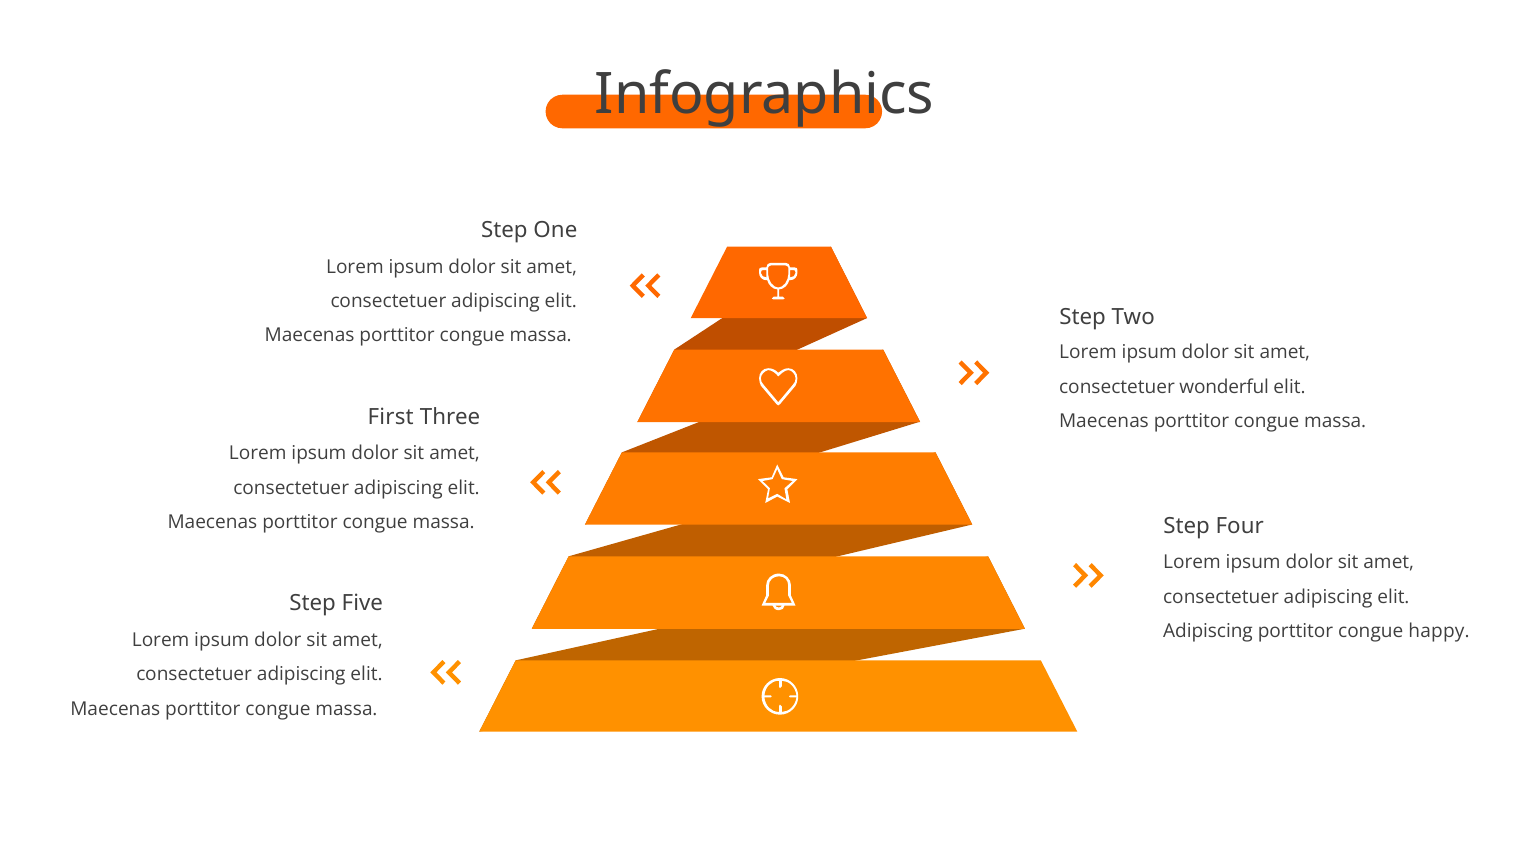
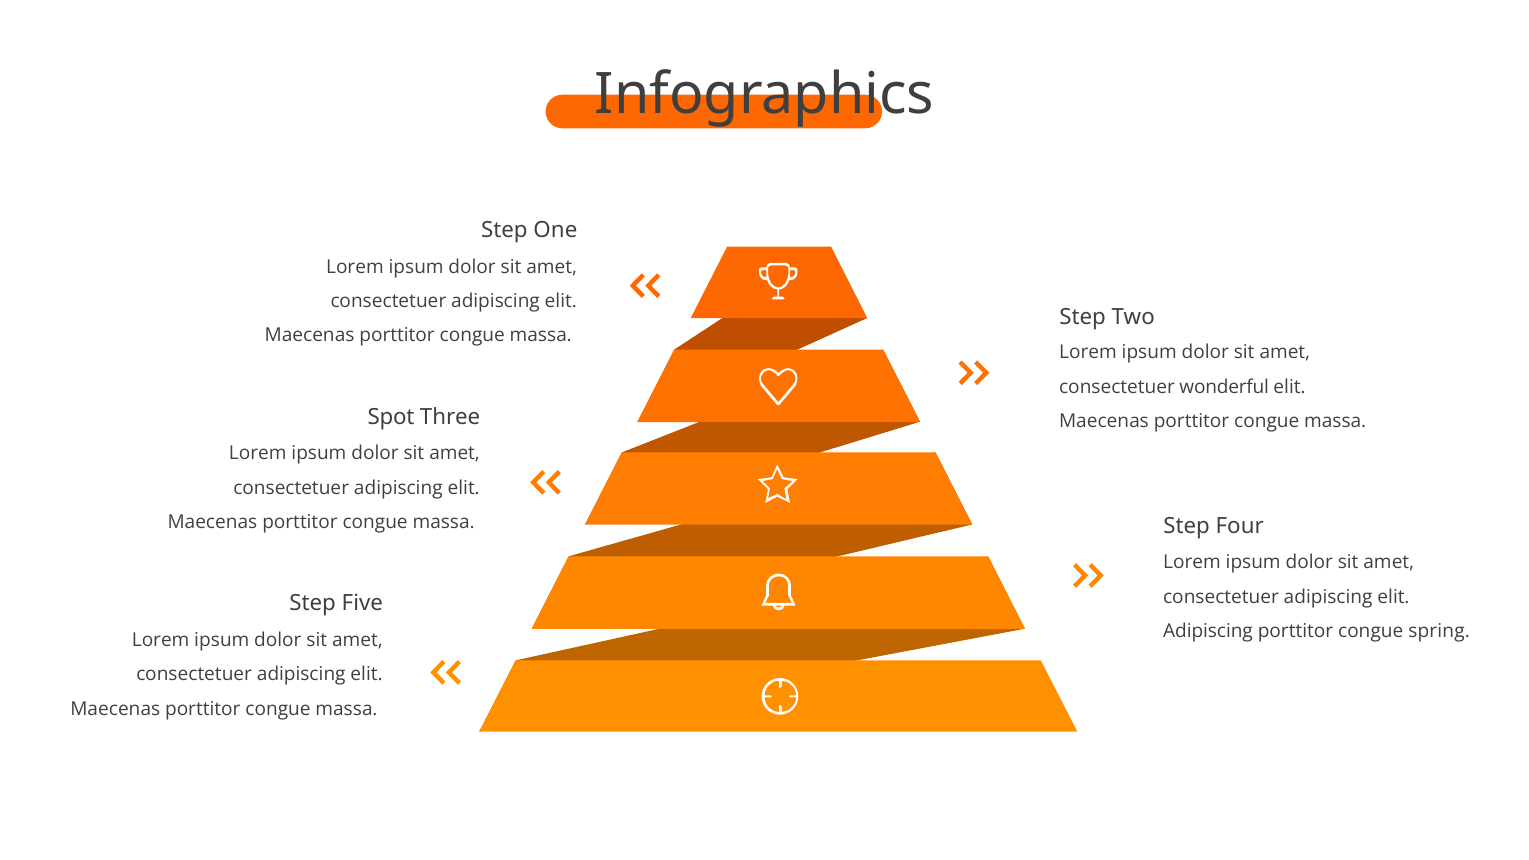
First: First -> Spot
happy: happy -> spring
